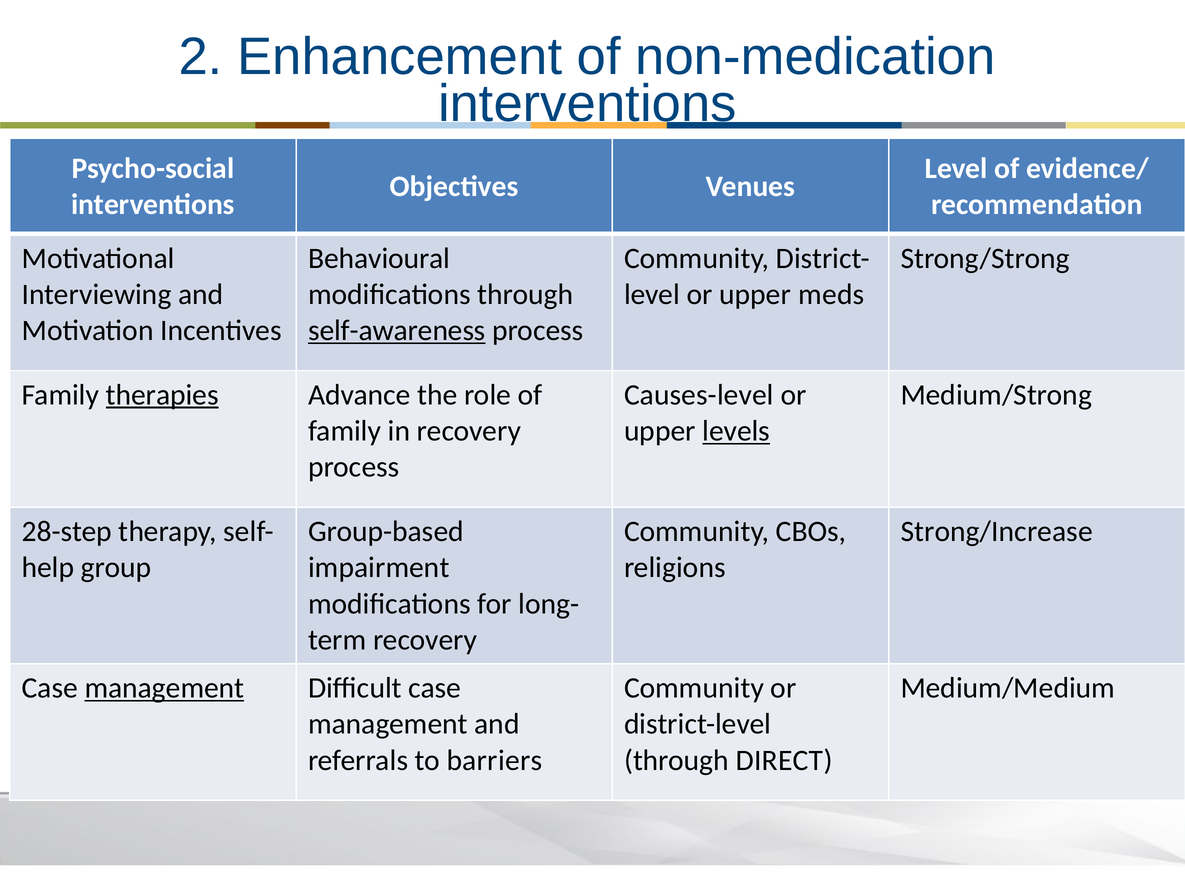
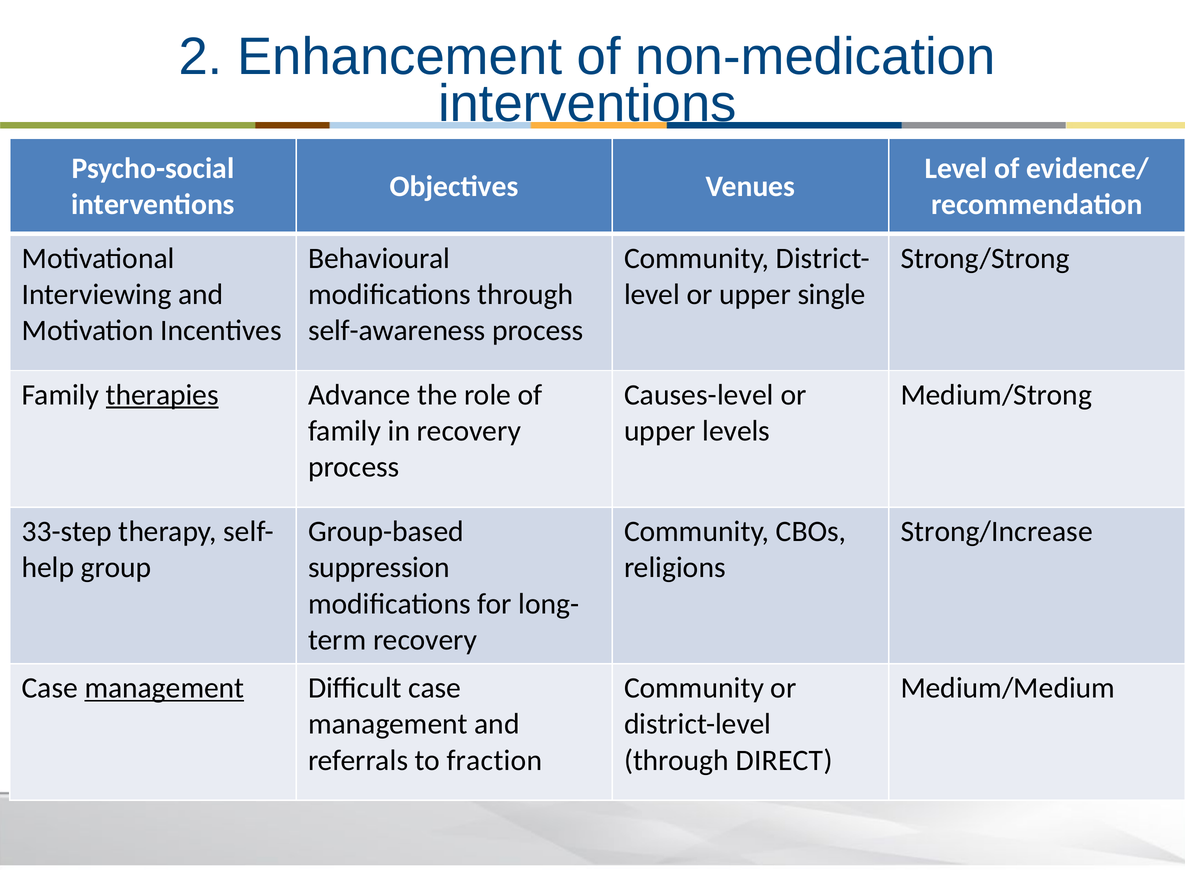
meds: meds -> single
self-awareness underline: present -> none
levels underline: present -> none
28-step: 28-step -> 33-step
impairment: impairment -> suppression
barriers: barriers -> fraction
